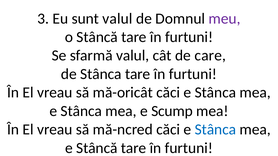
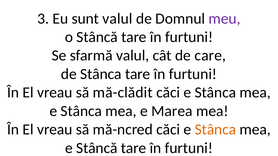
mă-oricât: mă-oricât -> mă-clădit
Scump: Scump -> Marea
Stânca at (215, 130) colour: blue -> orange
